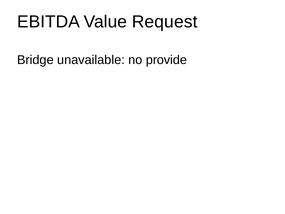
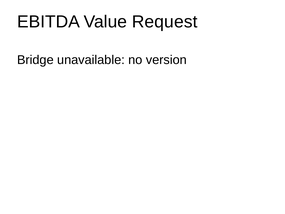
provide: provide -> version
